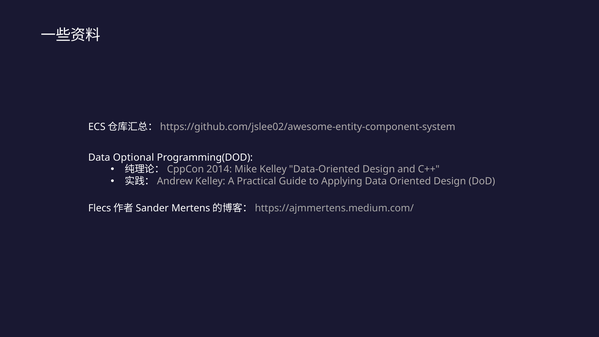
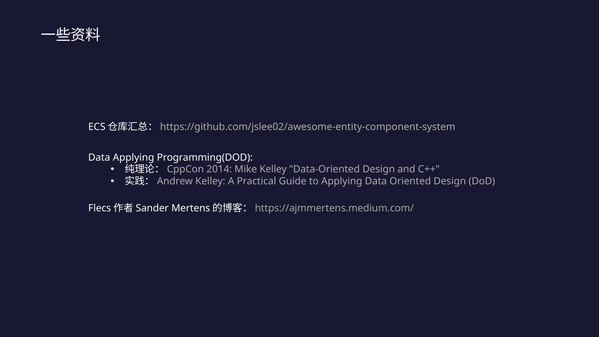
Data Optional: Optional -> Applying
